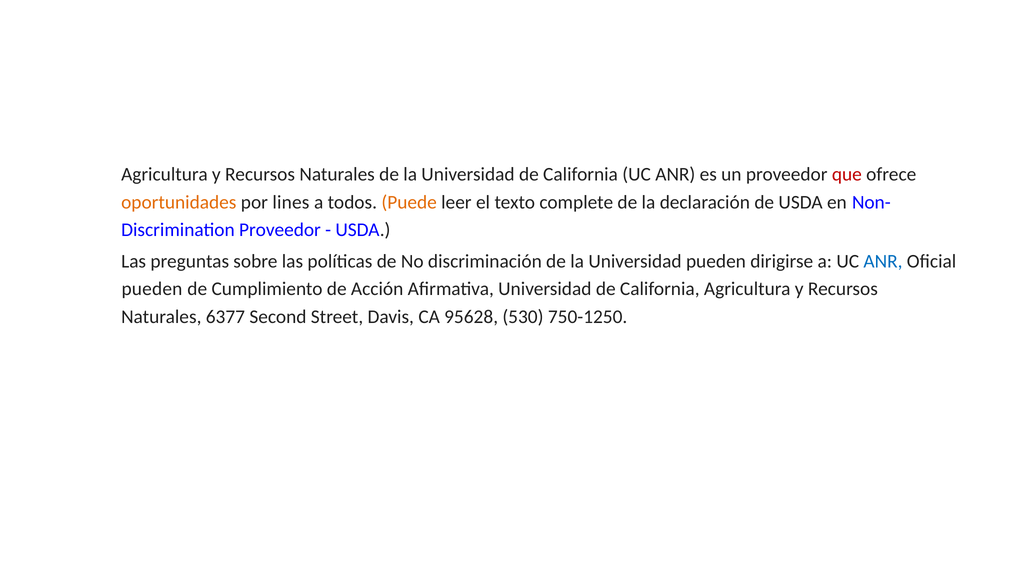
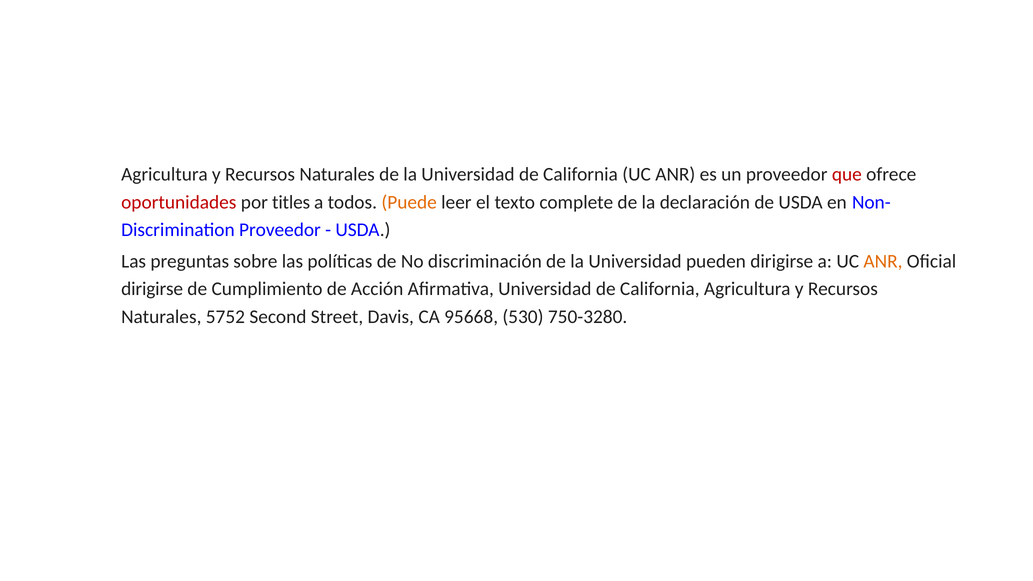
oportunidades colour: orange -> red
lines: lines -> titles
ANR at (883, 261) colour: blue -> orange
pueden at (152, 289): pueden -> dirigirse
6377: 6377 -> 5752
95628: 95628 -> 95668
750-1250: 750-1250 -> 750-3280
